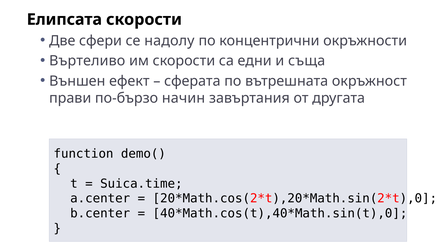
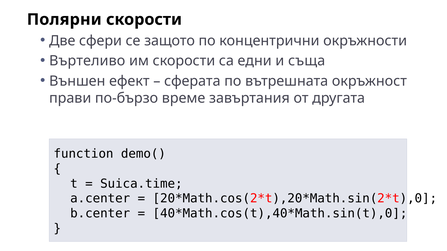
Елипсата: Елипсата -> Полярни
надолу: надолу -> защото
начин: начин -> време
